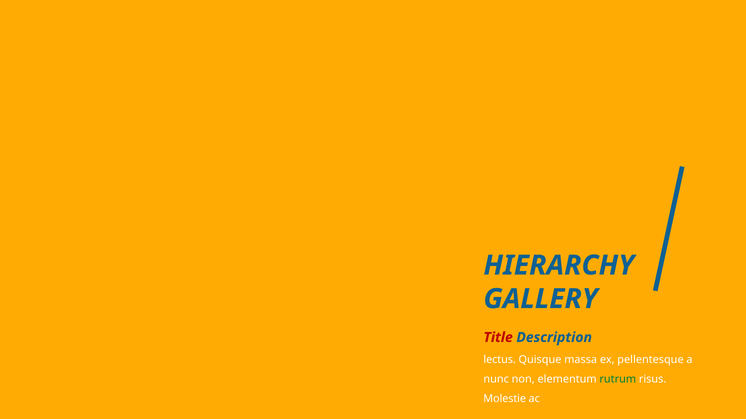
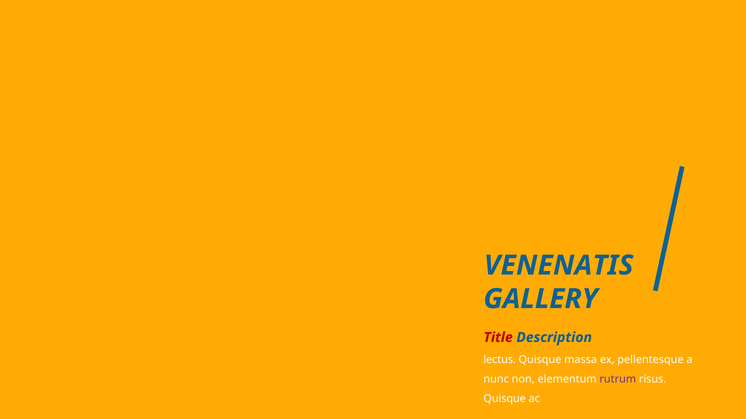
HIERARCHY: HIERARCHY -> VENENATIS
rutrum colour: green -> purple
Molestie at (505, 399): Molestie -> Quisque
